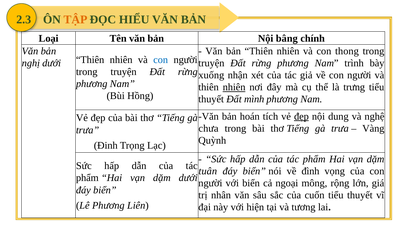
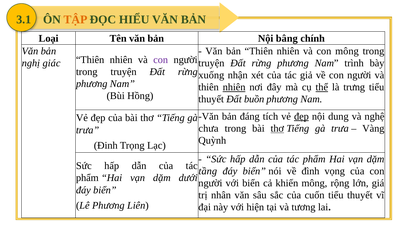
2.3: 2.3 -> 3.1
con thong: thong -> mông
nghị dưới: dưới -> giác
con at (161, 60) colour: blue -> purple
thể underline: none -> present
mình: mình -> buồn
hoán: hoán -> đáng
thơ at (277, 129) underline: none -> present
tuân: tuân -> tầng
ngoại: ngoại -> khiến
